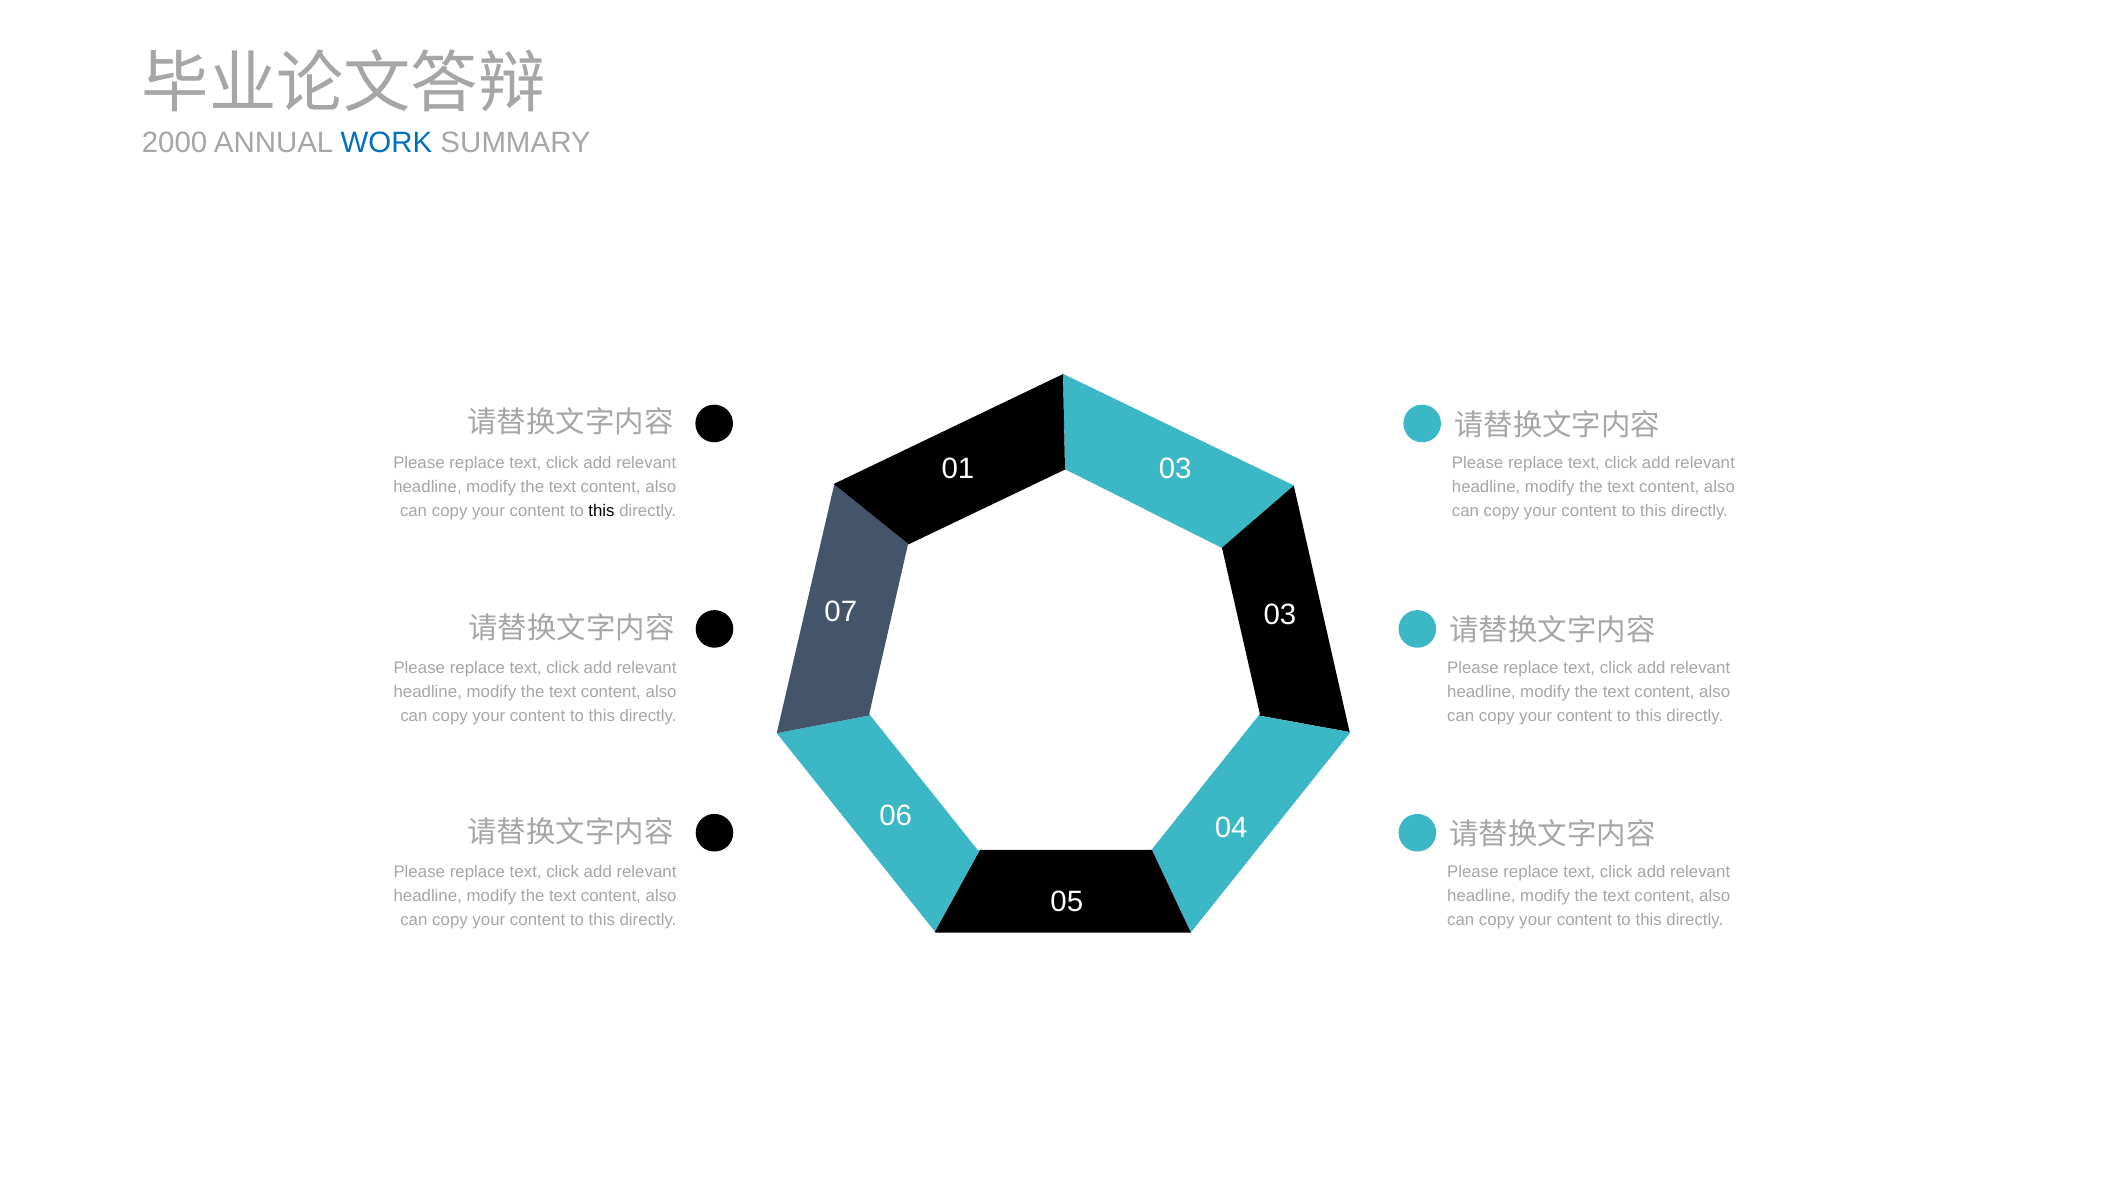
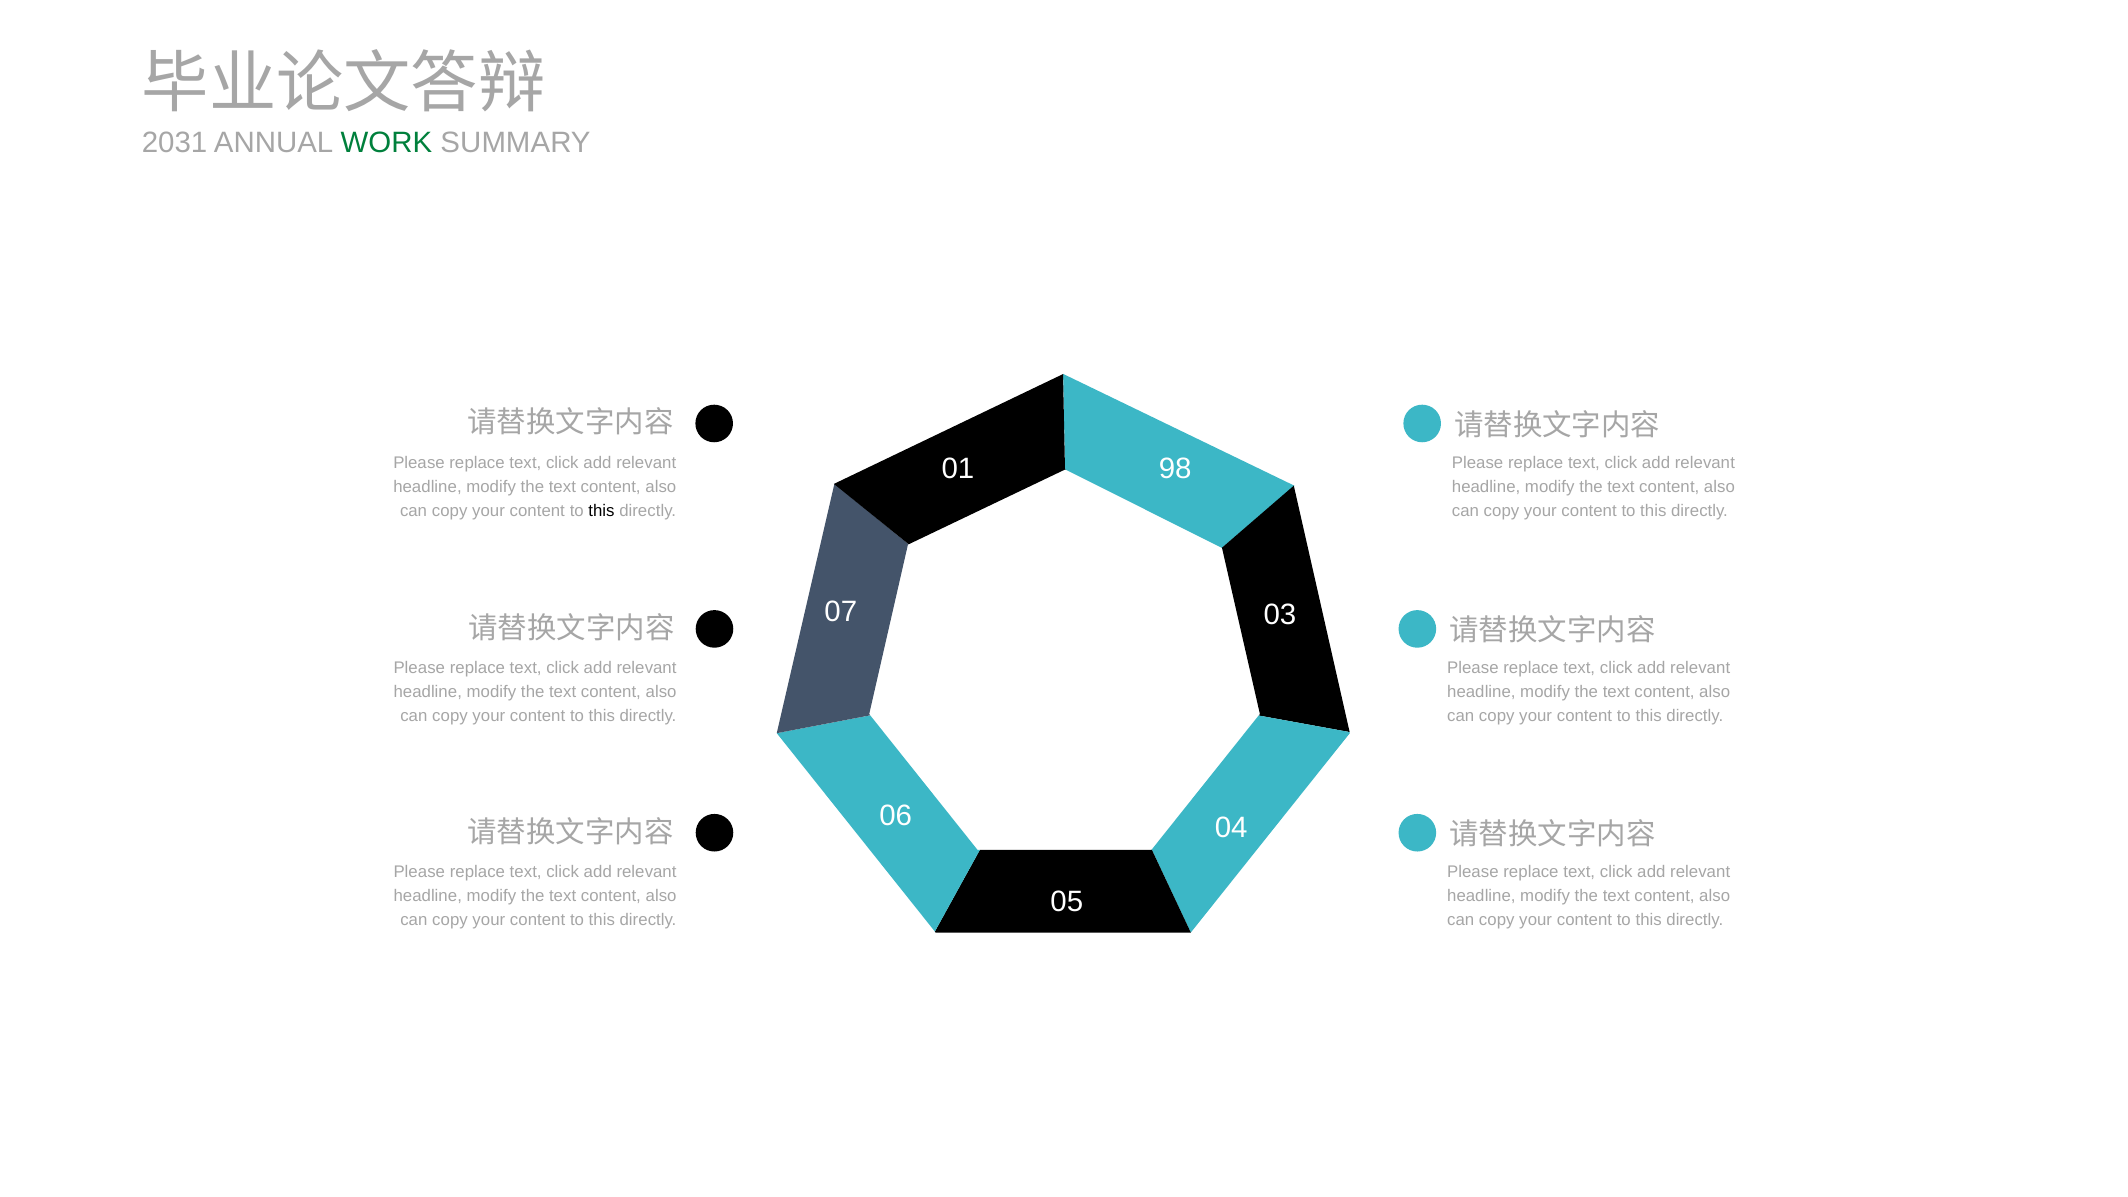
2000: 2000 -> 2031
WORK colour: blue -> green
01 03: 03 -> 98
